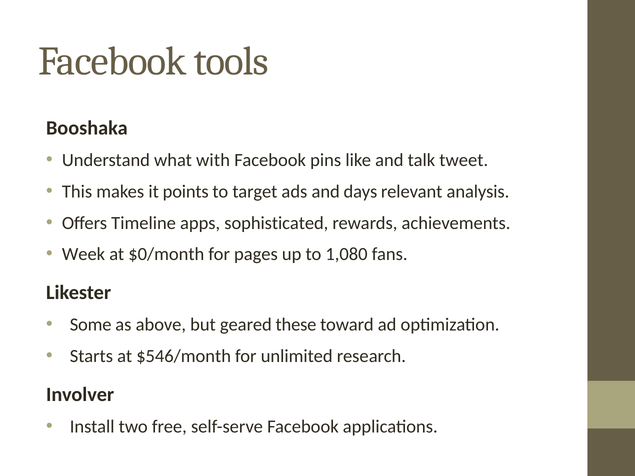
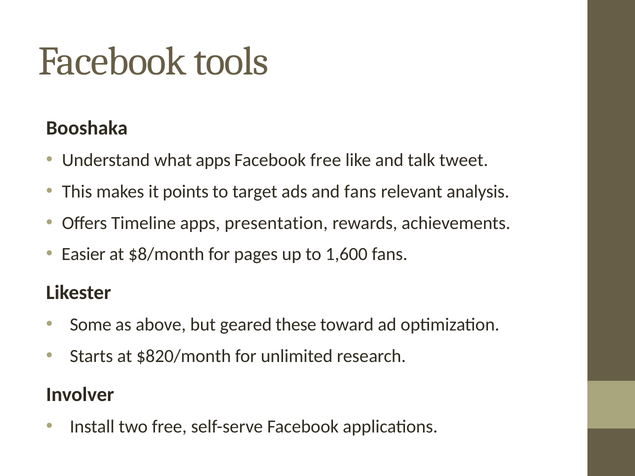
what with: with -> apps
Facebook pins: pins -> free
and days: days -> fans
sophisticated: sophisticated -> presentation
Week: Week -> Easier
$0/month: $0/month -> $8/month
1,080: 1,080 -> 1,600
$546/month: $546/month -> $820/month
